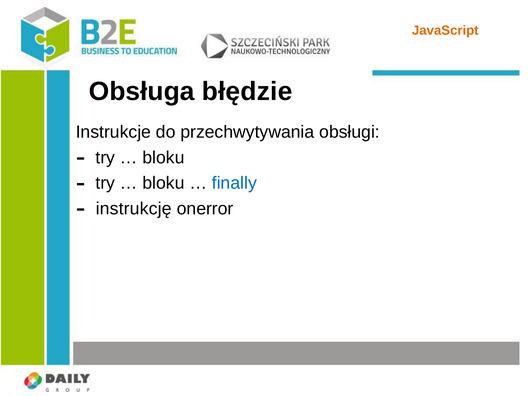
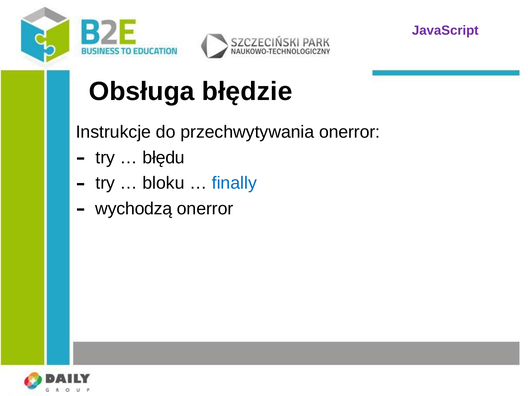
JavaScript colour: orange -> purple
przechwytywania obsługi: obsługi -> onerror
bloku at (163, 158): bloku -> błędu
instrukcję: instrukcję -> wychodzą
